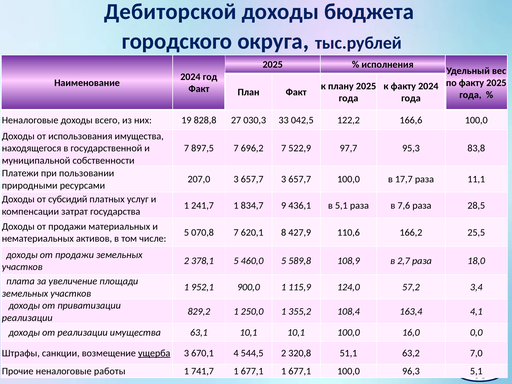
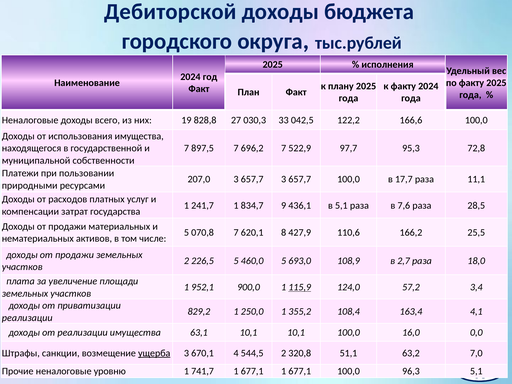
83,8: 83,8 -> 72,8
субсидий: субсидий -> расходов
378,1: 378,1 -> 226,5
589,8: 589,8 -> 693,0
115,9 underline: none -> present
работы: работы -> уровню
